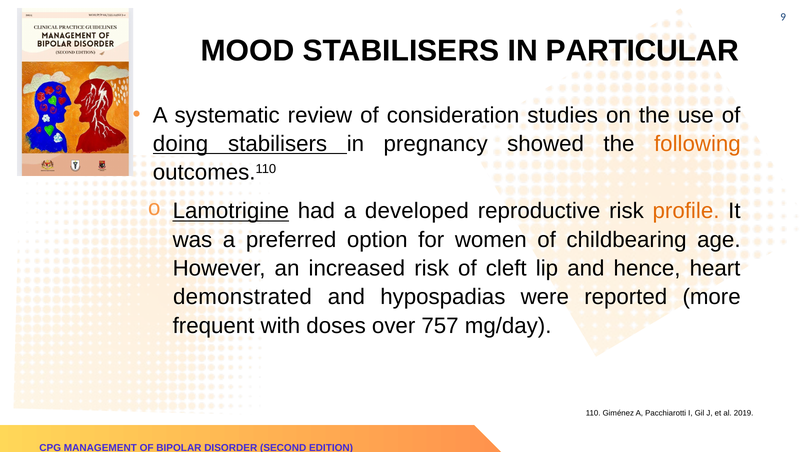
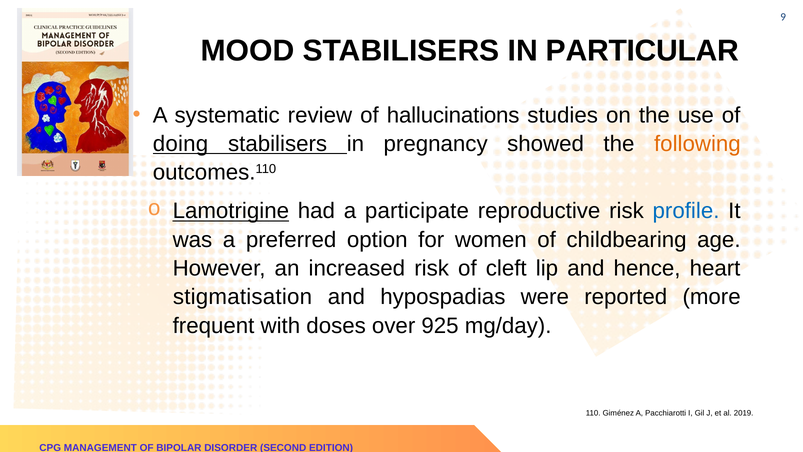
consideration: consideration -> hallucinations
developed: developed -> participate
profile colour: orange -> blue
demonstrated: demonstrated -> stigmatisation
757: 757 -> 925
